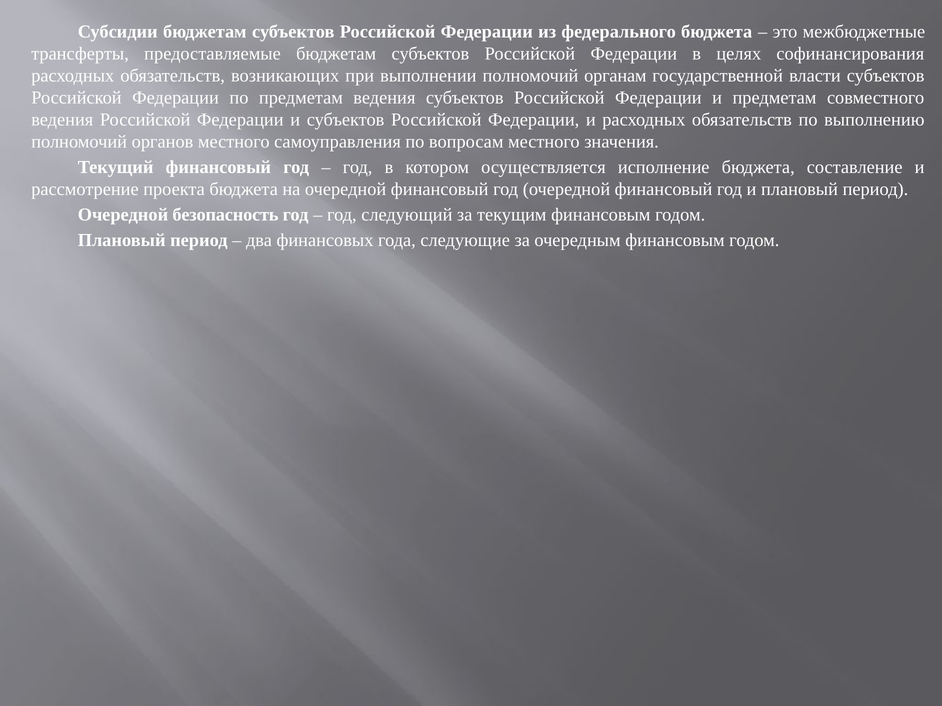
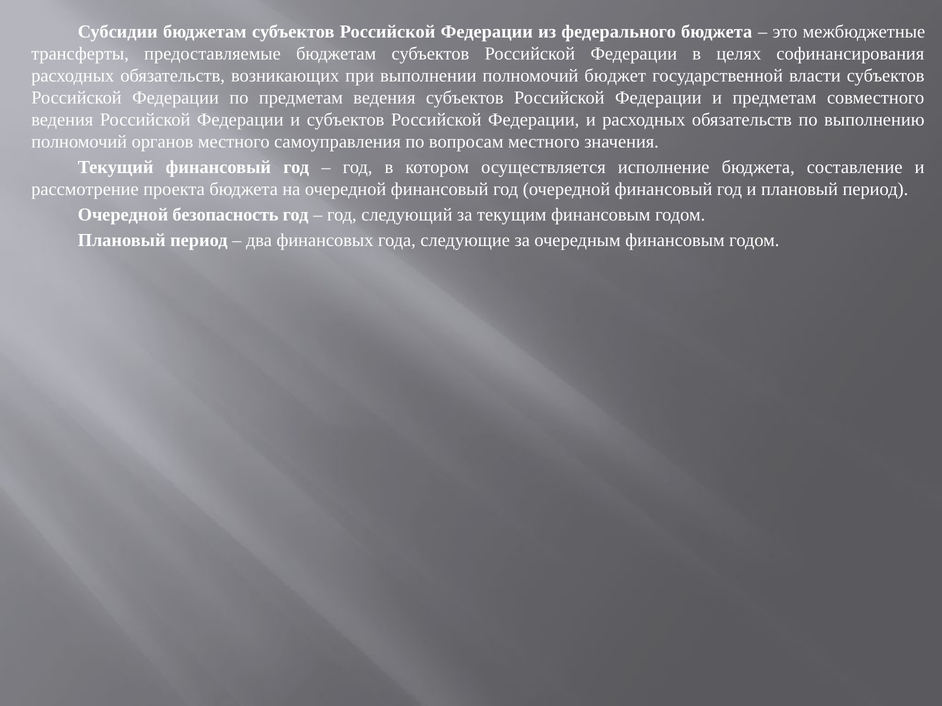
органам: органам -> бюджет
